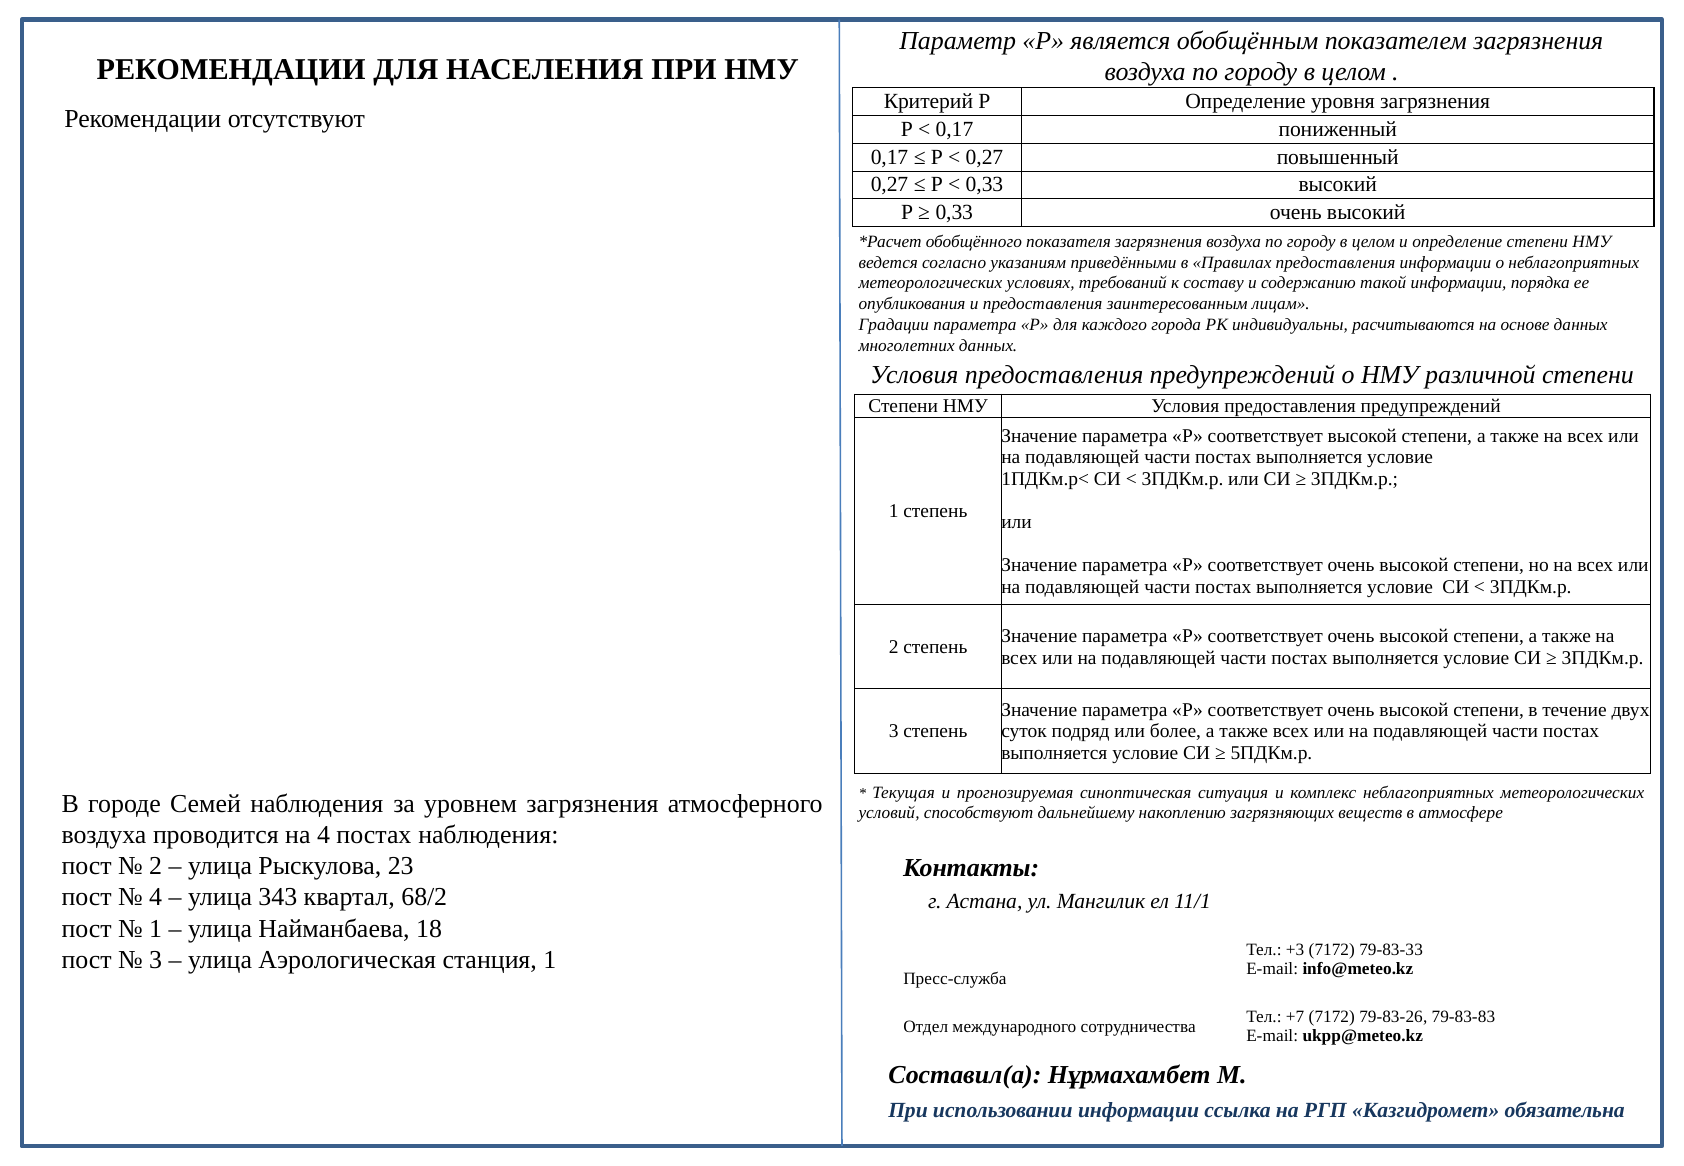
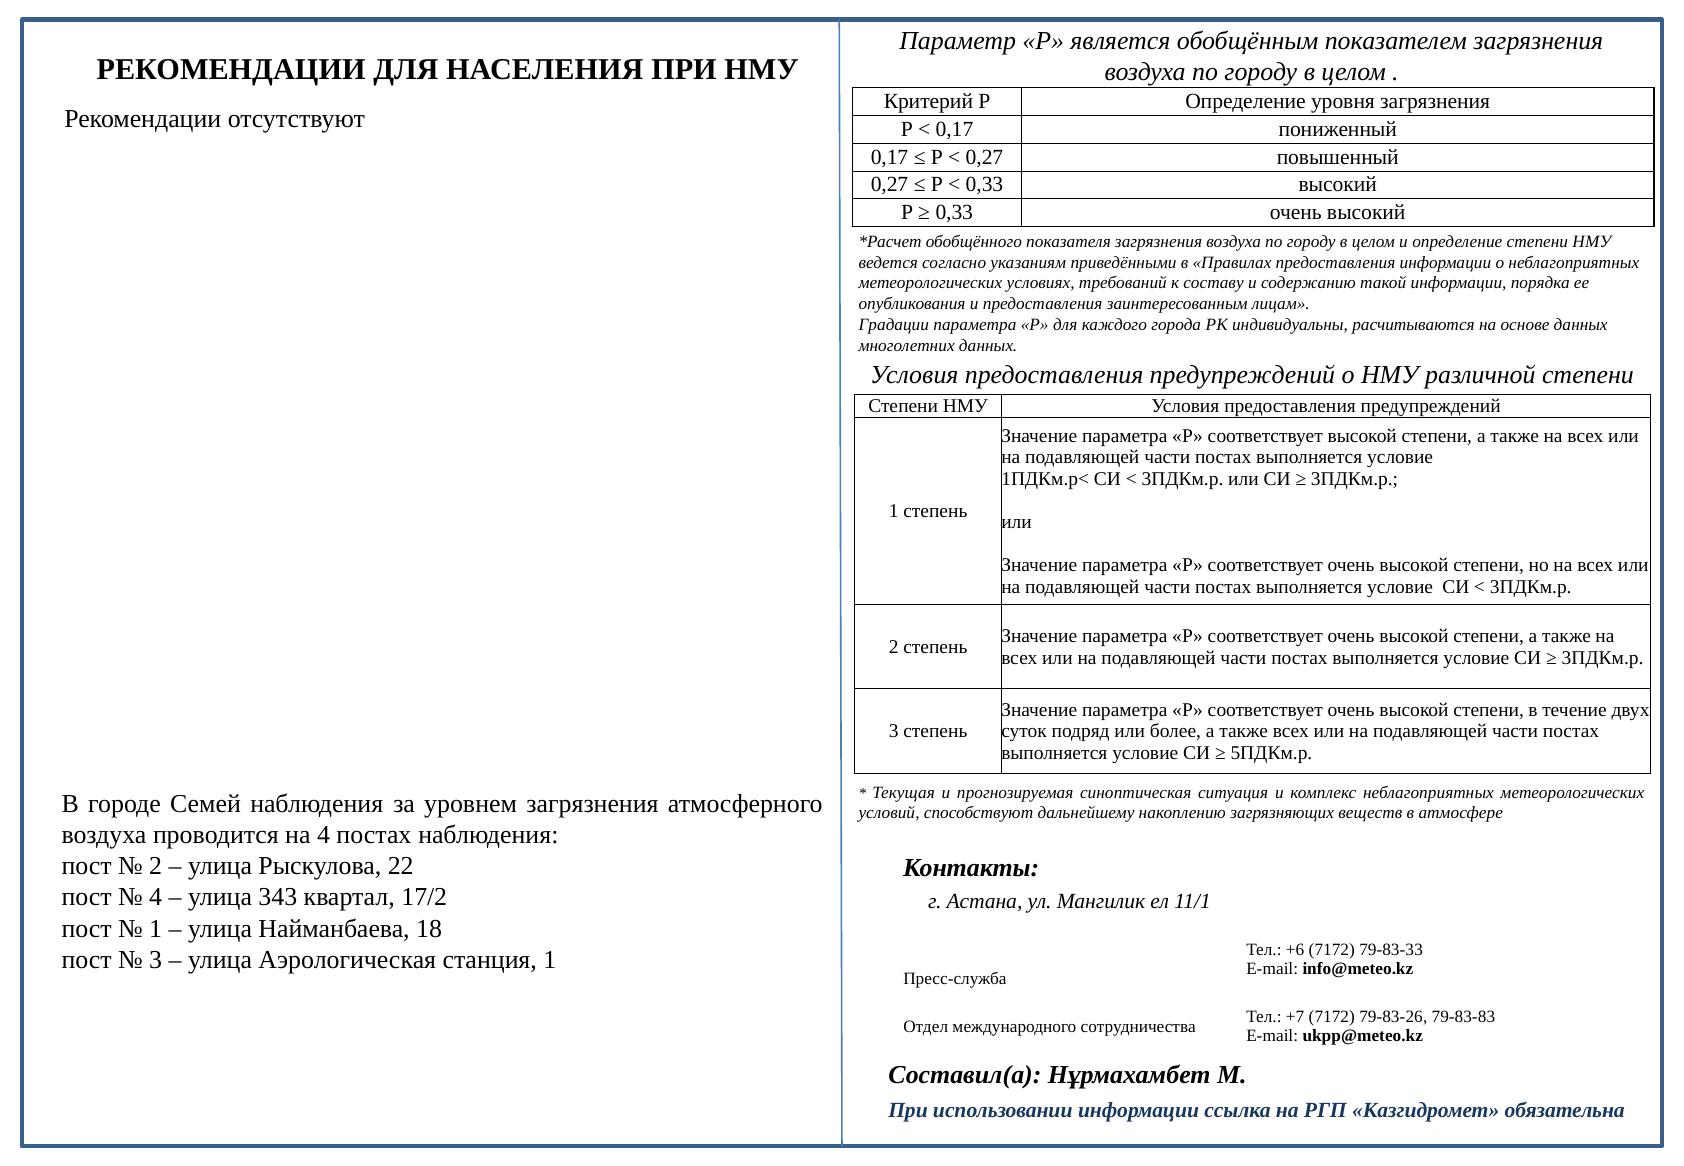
23: 23 -> 22
68/2: 68/2 -> 17/2
+3: +3 -> +6
